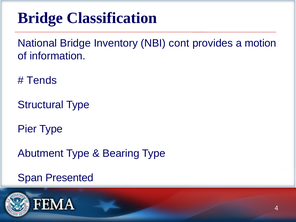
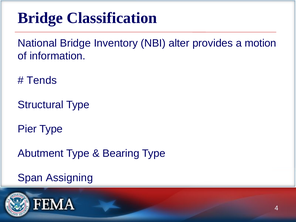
cont: cont -> alter
Presented: Presented -> Assigning
